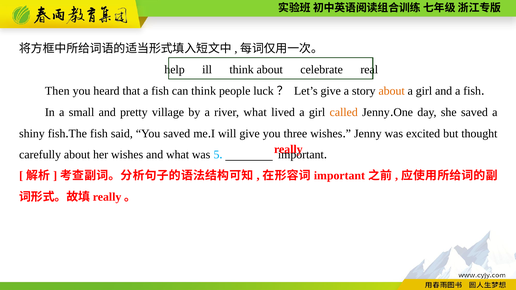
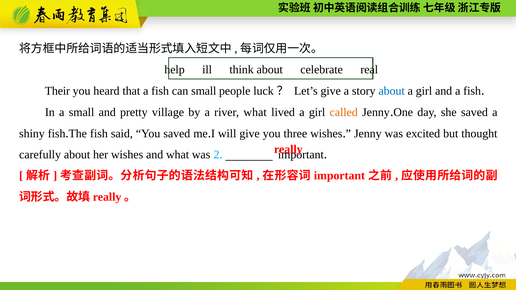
Then: Then -> Their
can think: think -> small
about at (392, 91) colour: orange -> blue
5: 5 -> 2
